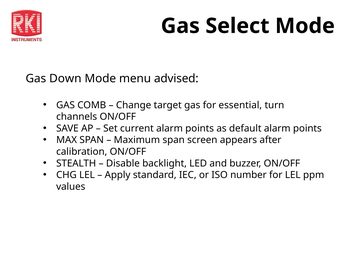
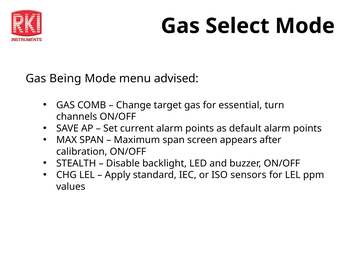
Down: Down -> Being
number: number -> sensors
